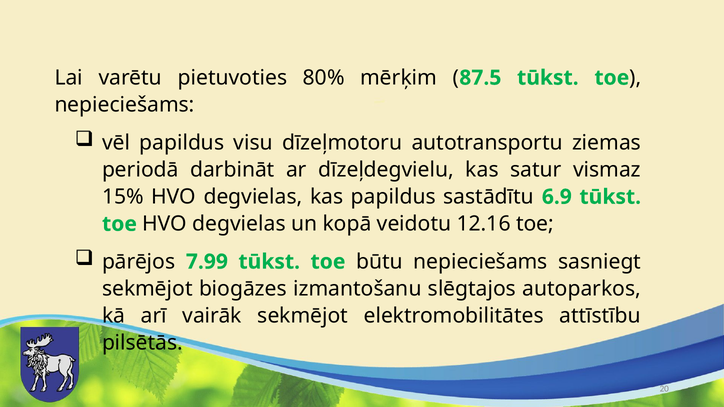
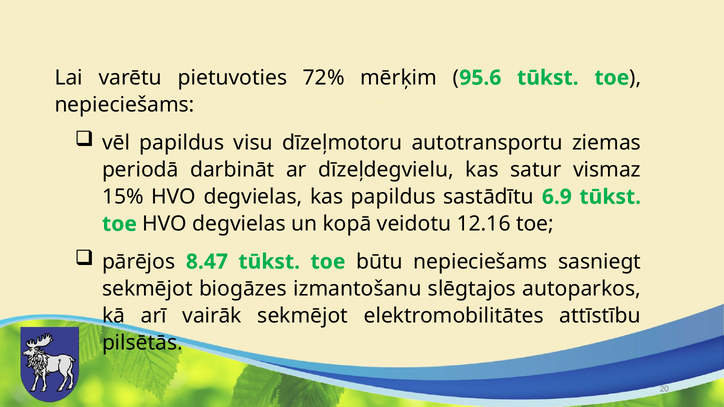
80%: 80% -> 72%
87.5: 87.5 -> 95.6
7.99: 7.99 -> 8.47
